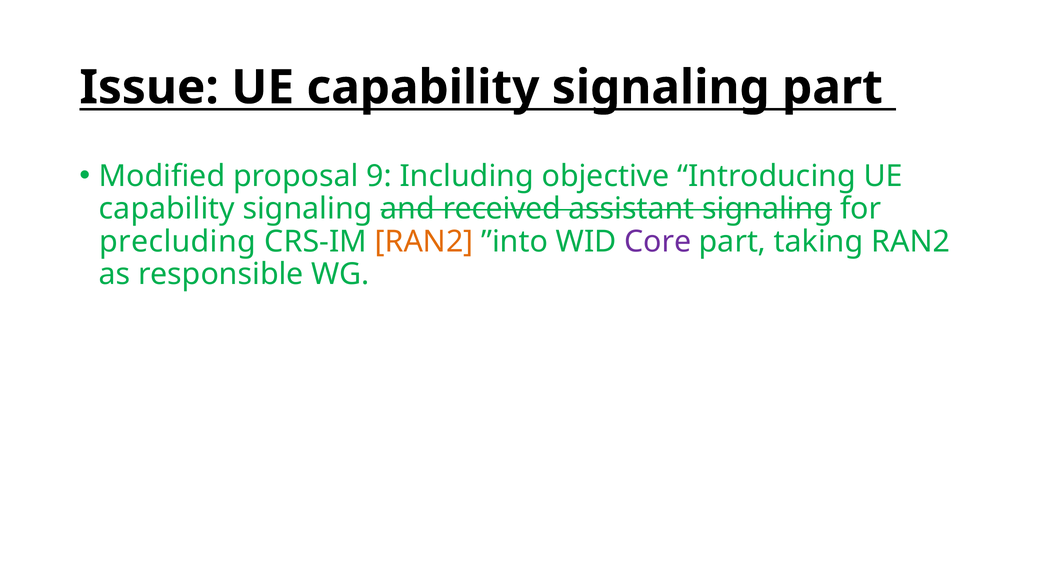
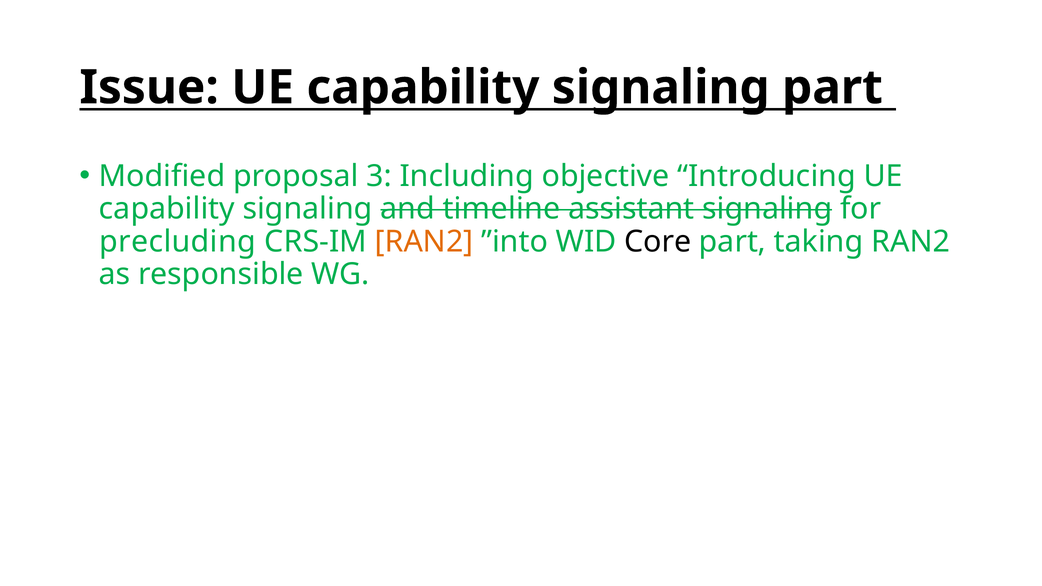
9: 9 -> 3
received: received -> timeline
Core colour: purple -> black
